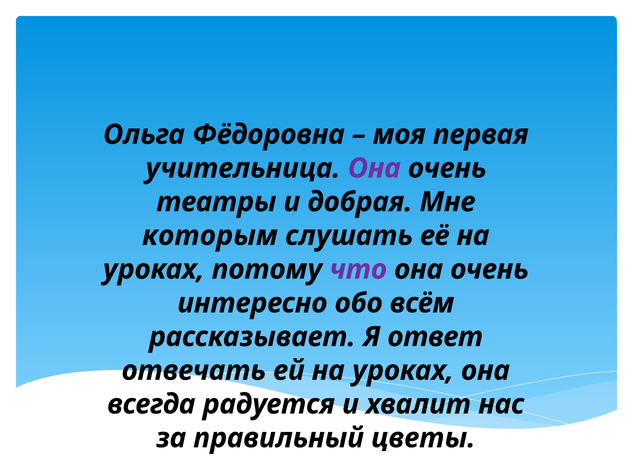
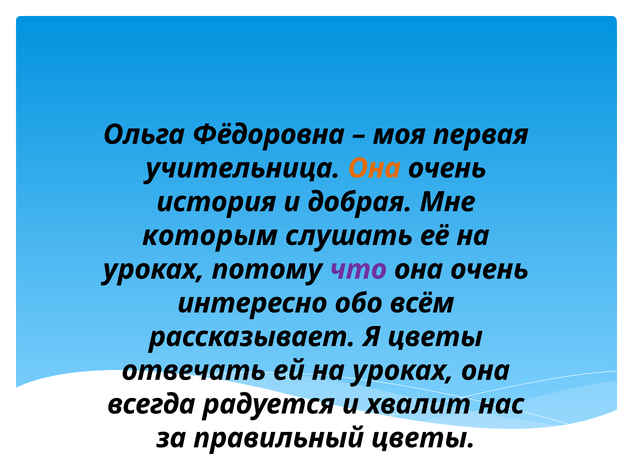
Она at (374, 168) colour: purple -> orange
театры: театры -> история
Я ответ: ответ -> цветы
